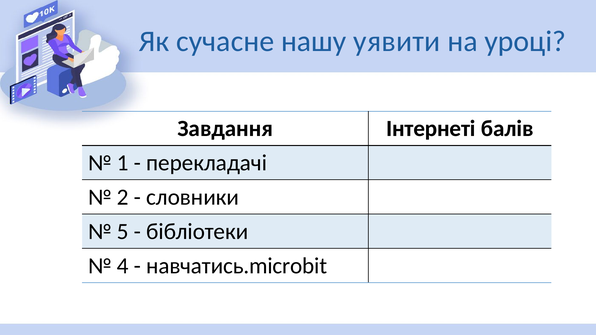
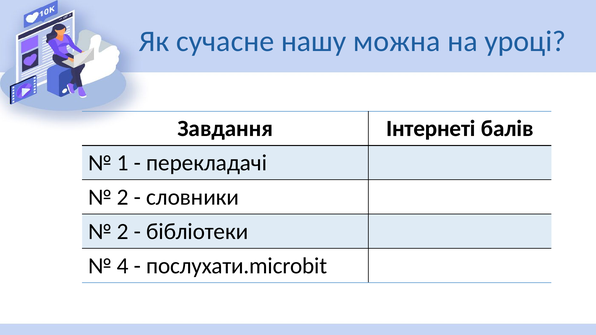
уявити: уявити -> можна
5 at (123, 232): 5 -> 2
навчатись.microbit: навчатись.microbit -> послухати.microbit
